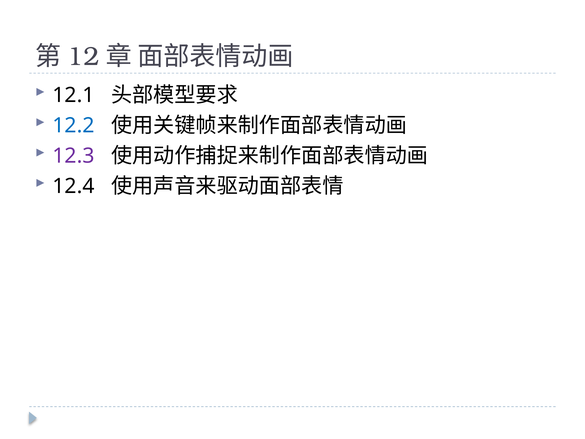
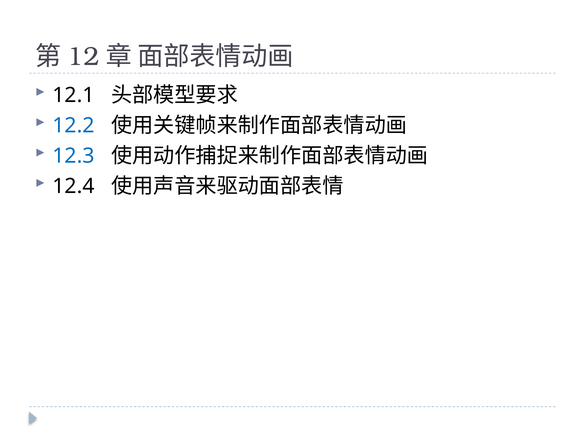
12.3 colour: purple -> blue
